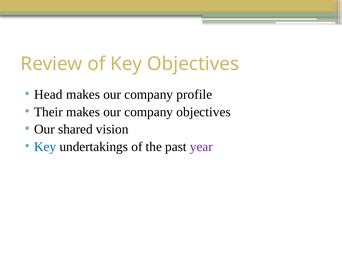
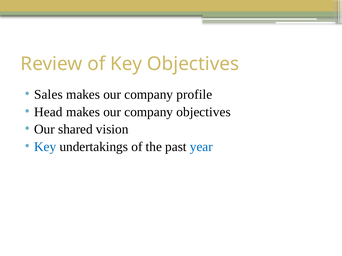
Head: Head -> Sales
Their: Their -> Head
year colour: purple -> blue
